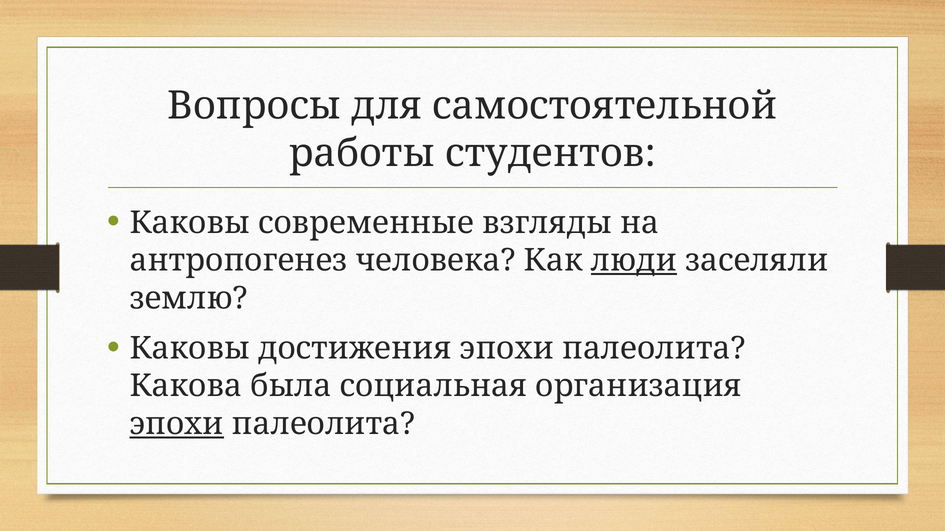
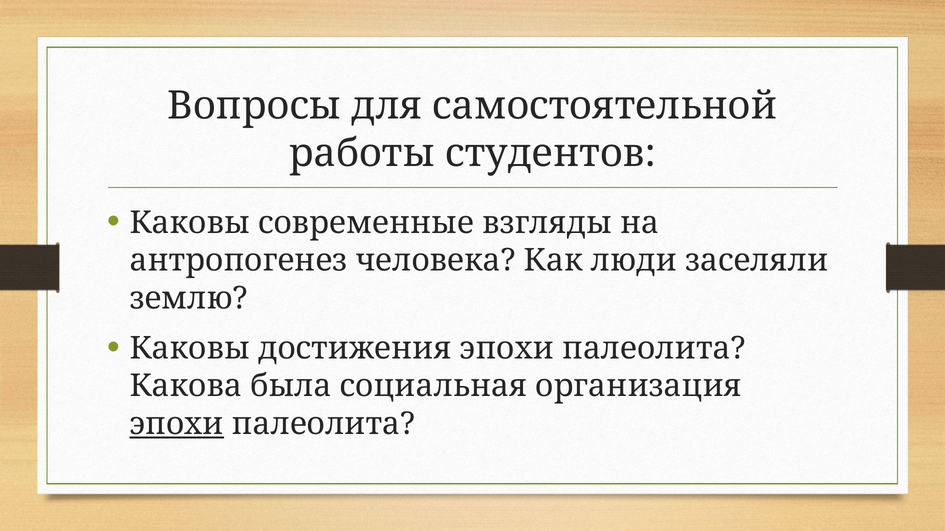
люди underline: present -> none
